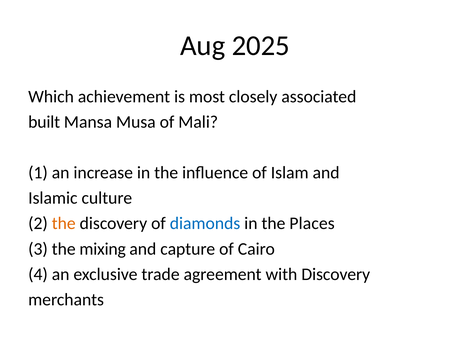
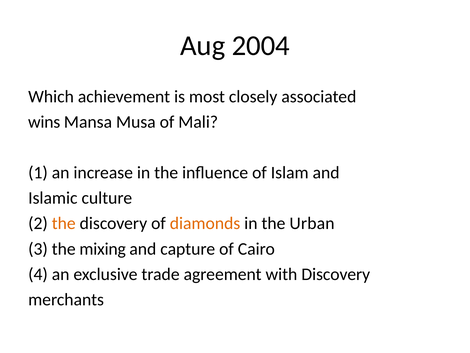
2025: 2025 -> 2004
built: built -> wins
diamonds colour: blue -> orange
Places: Places -> Urban
